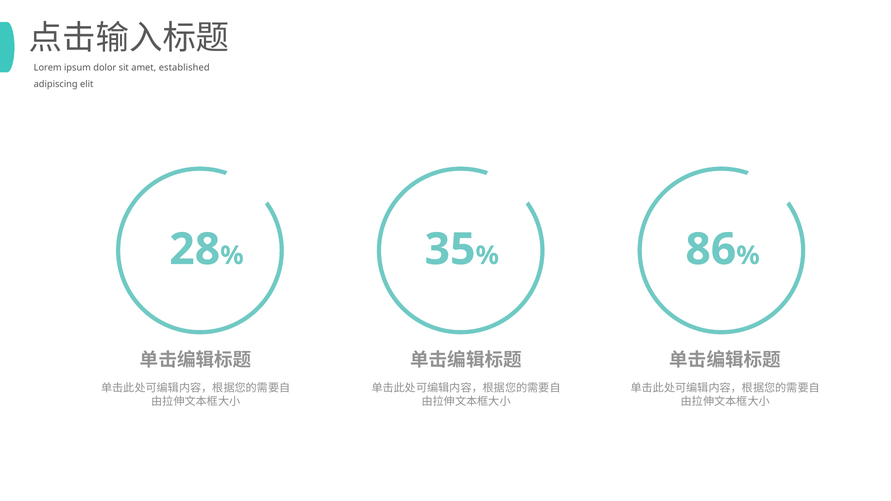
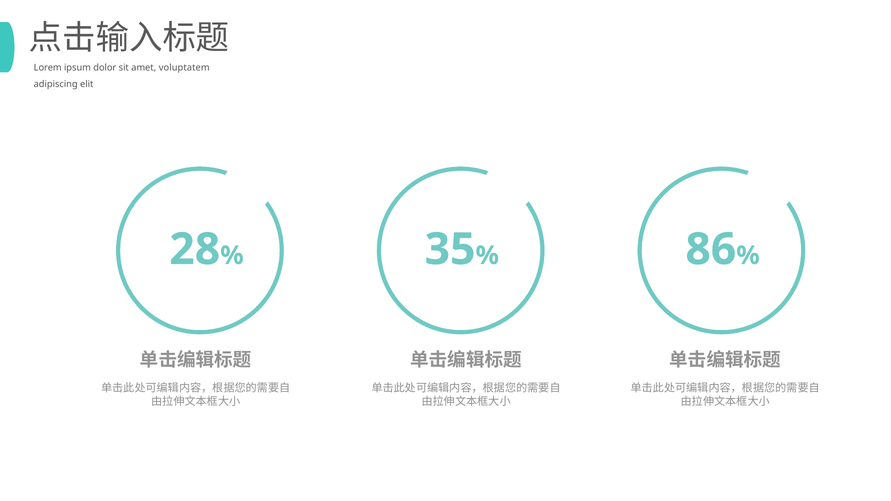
established: established -> voluptatem
